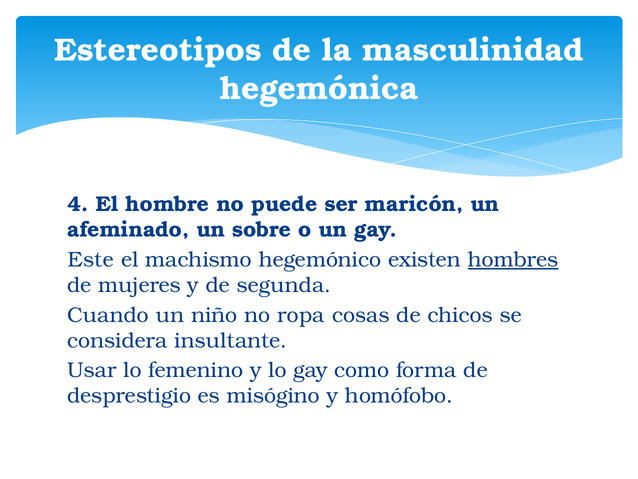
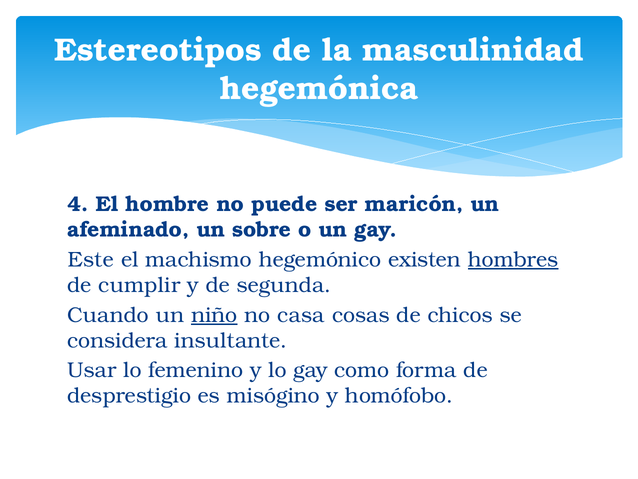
mujeres: mujeres -> cumplir
niño underline: none -> present
ropa: ropa -> casa
